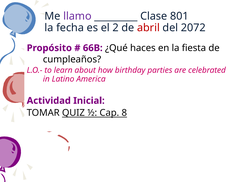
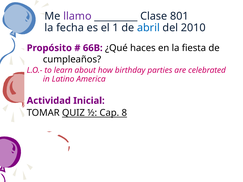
2: 2 -> 1
abril colour: red -> blue
2072: 2072 -> 2010
